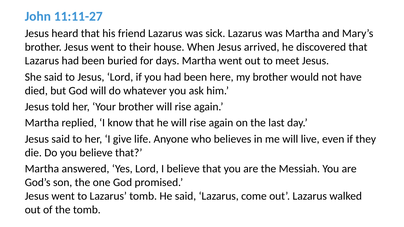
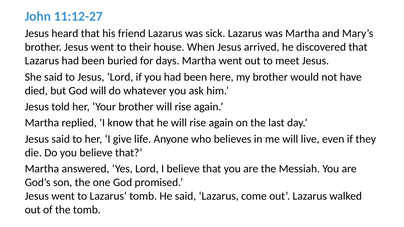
11:11-27: 11:11-27 -> 11:12-27
